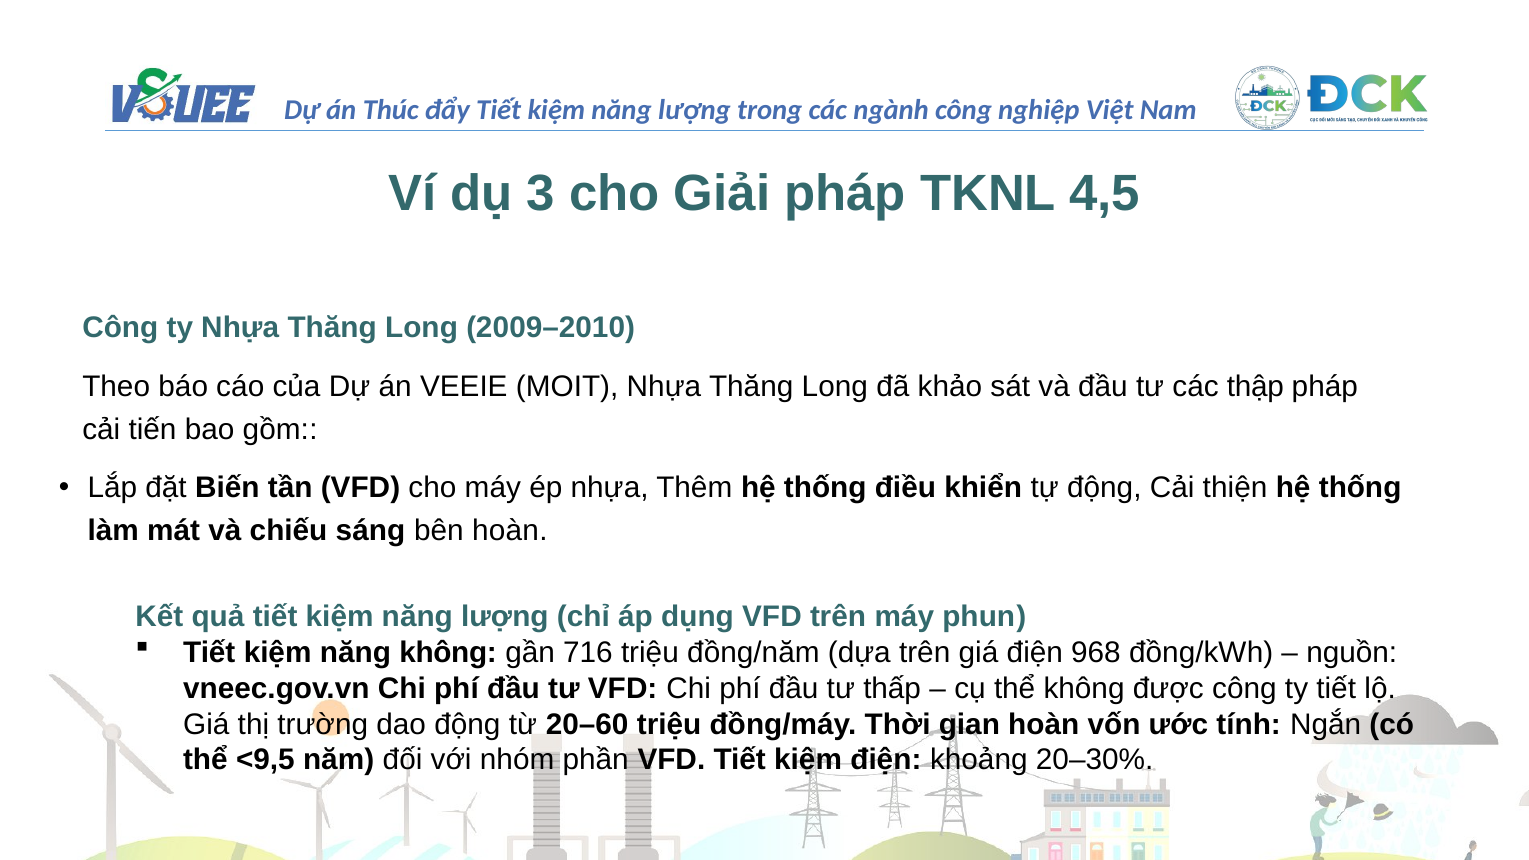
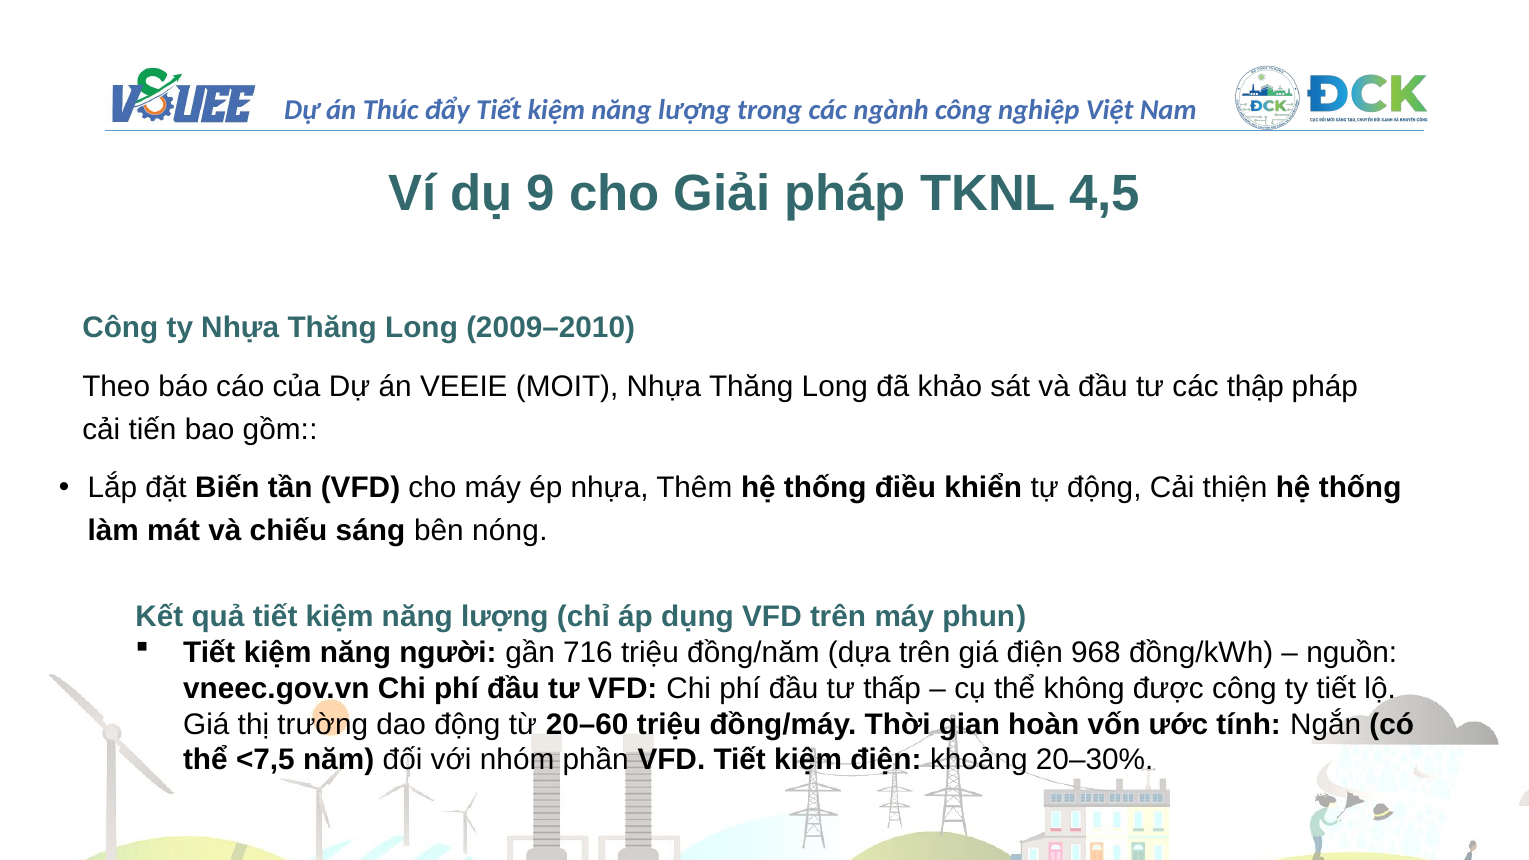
3: 3 -> 9
bên hoàn: hoàn -> nóng
năng không: không -> người
<9,5: <9,5 -> <7,5
